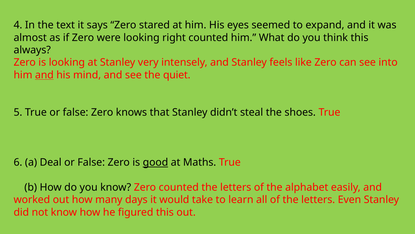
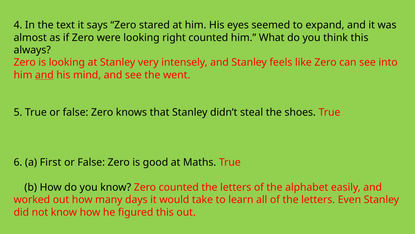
quiet: quiet -> went
Deal: Deal -> First
good underline: present -> none
